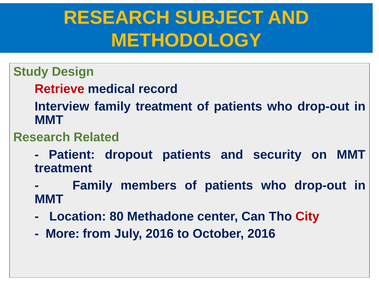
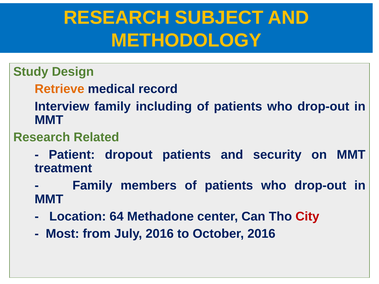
Retrieve colour: red -> orange
family treatment: treatment -> including
80: 80 -> 64
More: More -> Most
